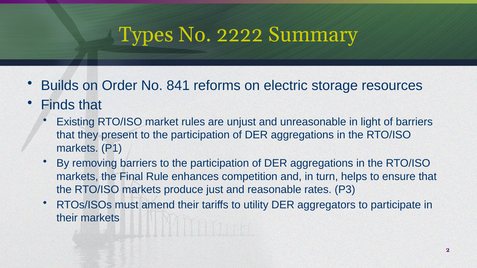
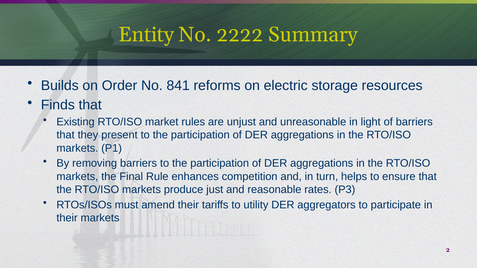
Types: Types -> Entity
